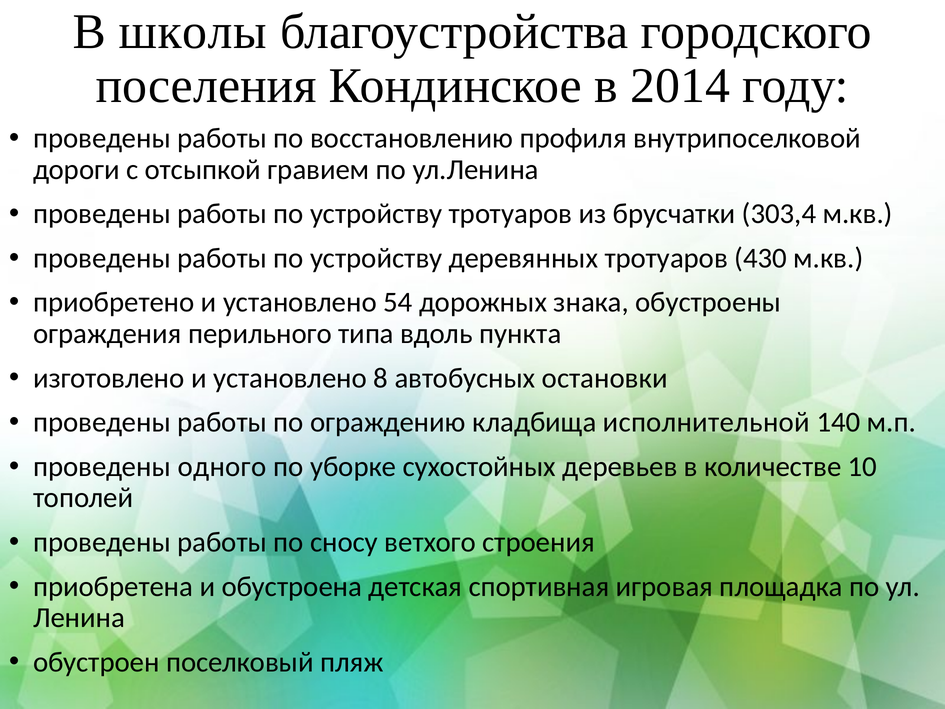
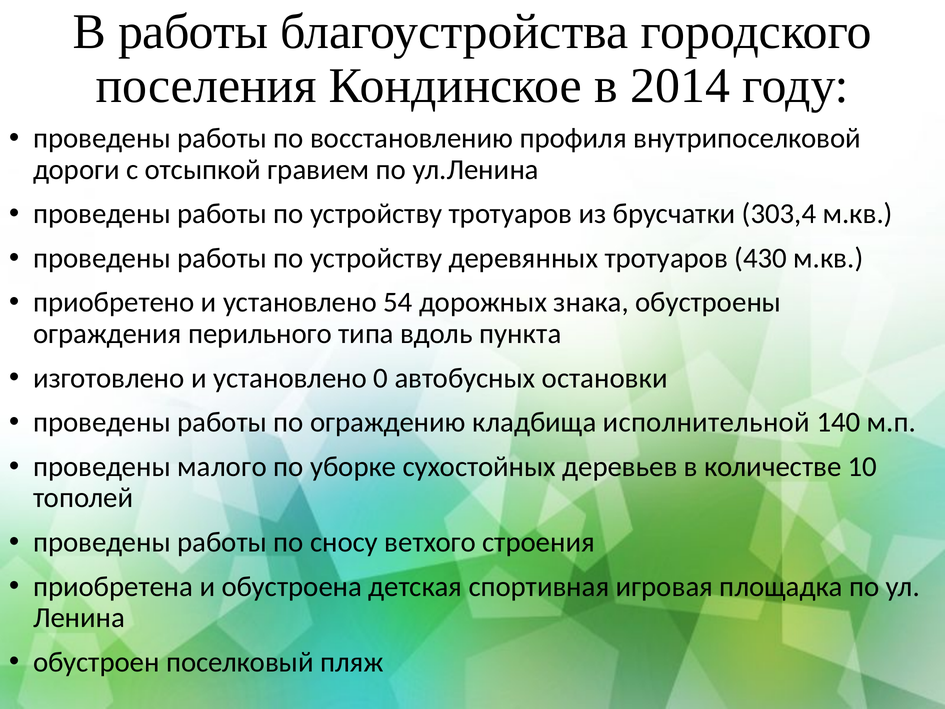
В школы: школы -> работы
8: 8 -> 0
одного: одного -> малого
